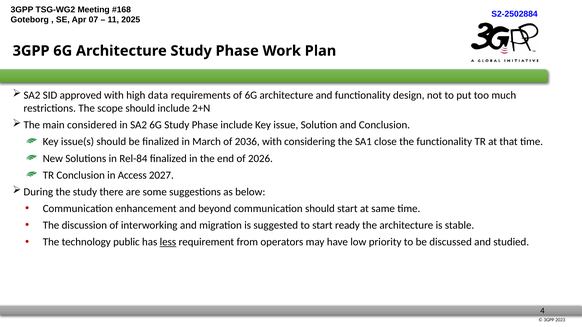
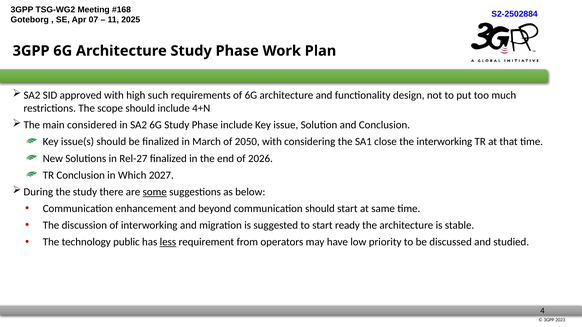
data: data -> such
2+N: 2+N -> 4+N
2036: 2036 -> 2050
the functionality: functionality -> interworking
Rel-84: Rel-84 -> Rel-27
Access: Access -> Which
some underline: none -> present
